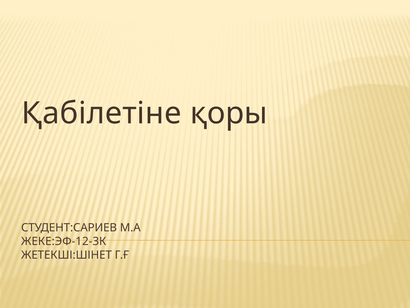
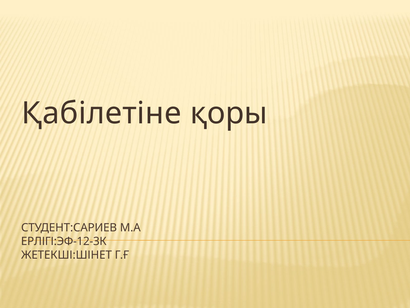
ЖЕКЕ:ЭФ-12-3К: ЖЕКЕ:ЭФ-12-3К -> ЕРЛІГІ:ЭФ-12-3К
